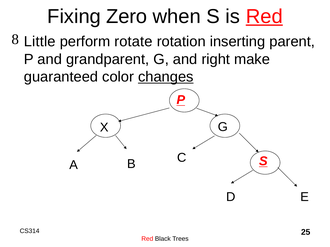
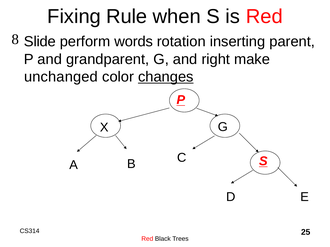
Zero: Zero -> Rule
Red at (264, 17) underline: present -> none
Little: Little -> Slide
rotate: rotate -> words
guaranteed: guaranteed -> unchanged
